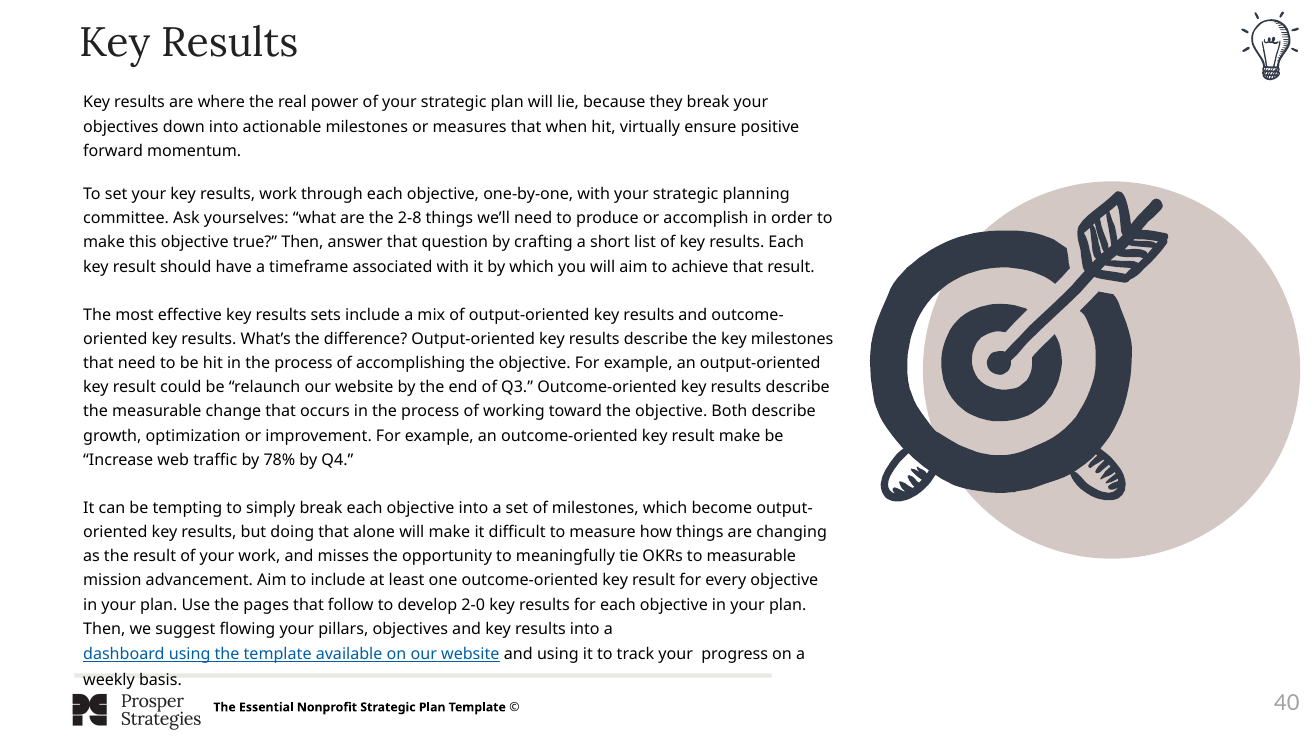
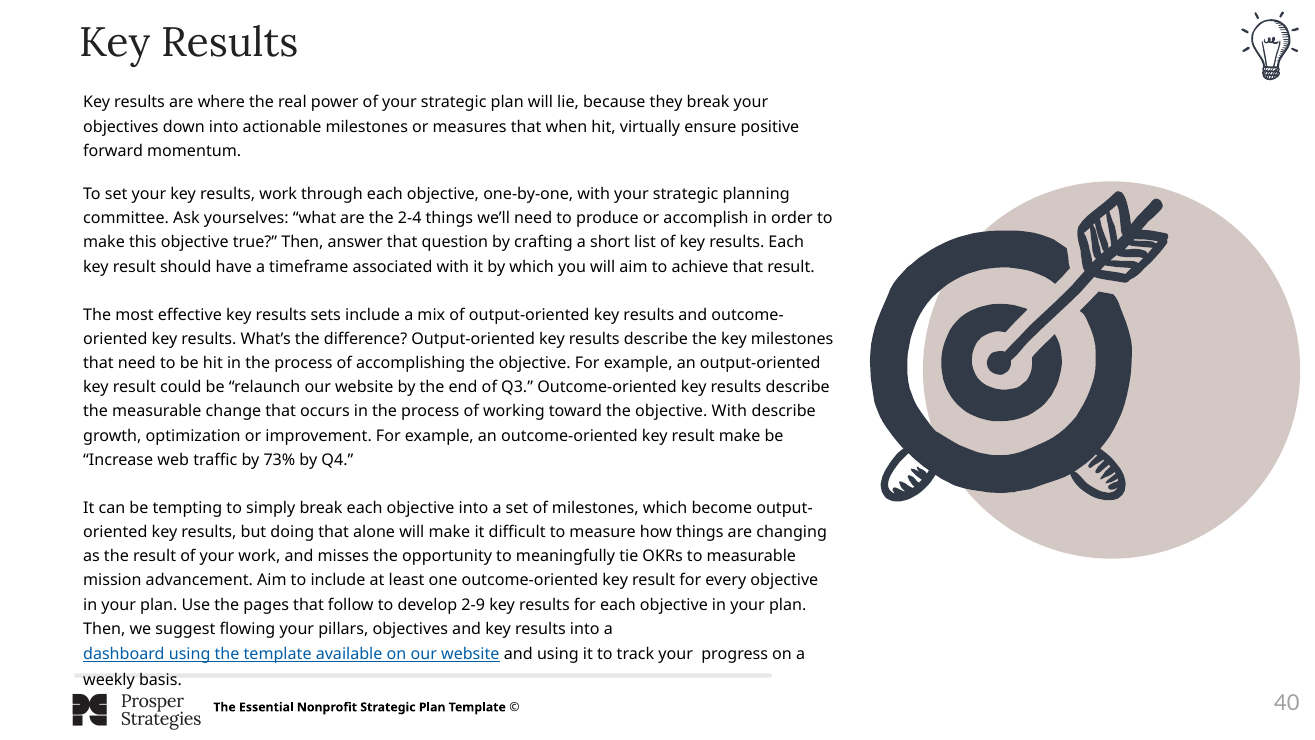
2-8: 2-8 -> 2-4
objective Both: Both -> With
78%: 78% -> 73%
2-0: 2-0 -> 2-9
